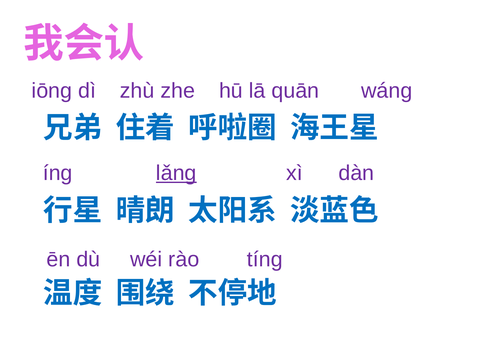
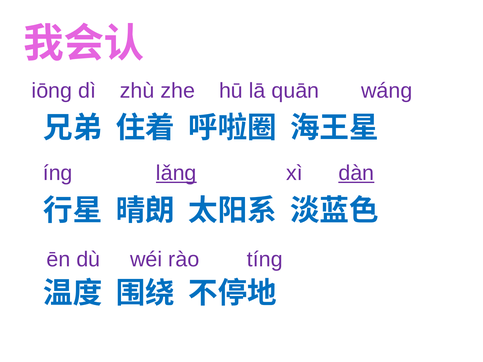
dàn underline: none -> present
